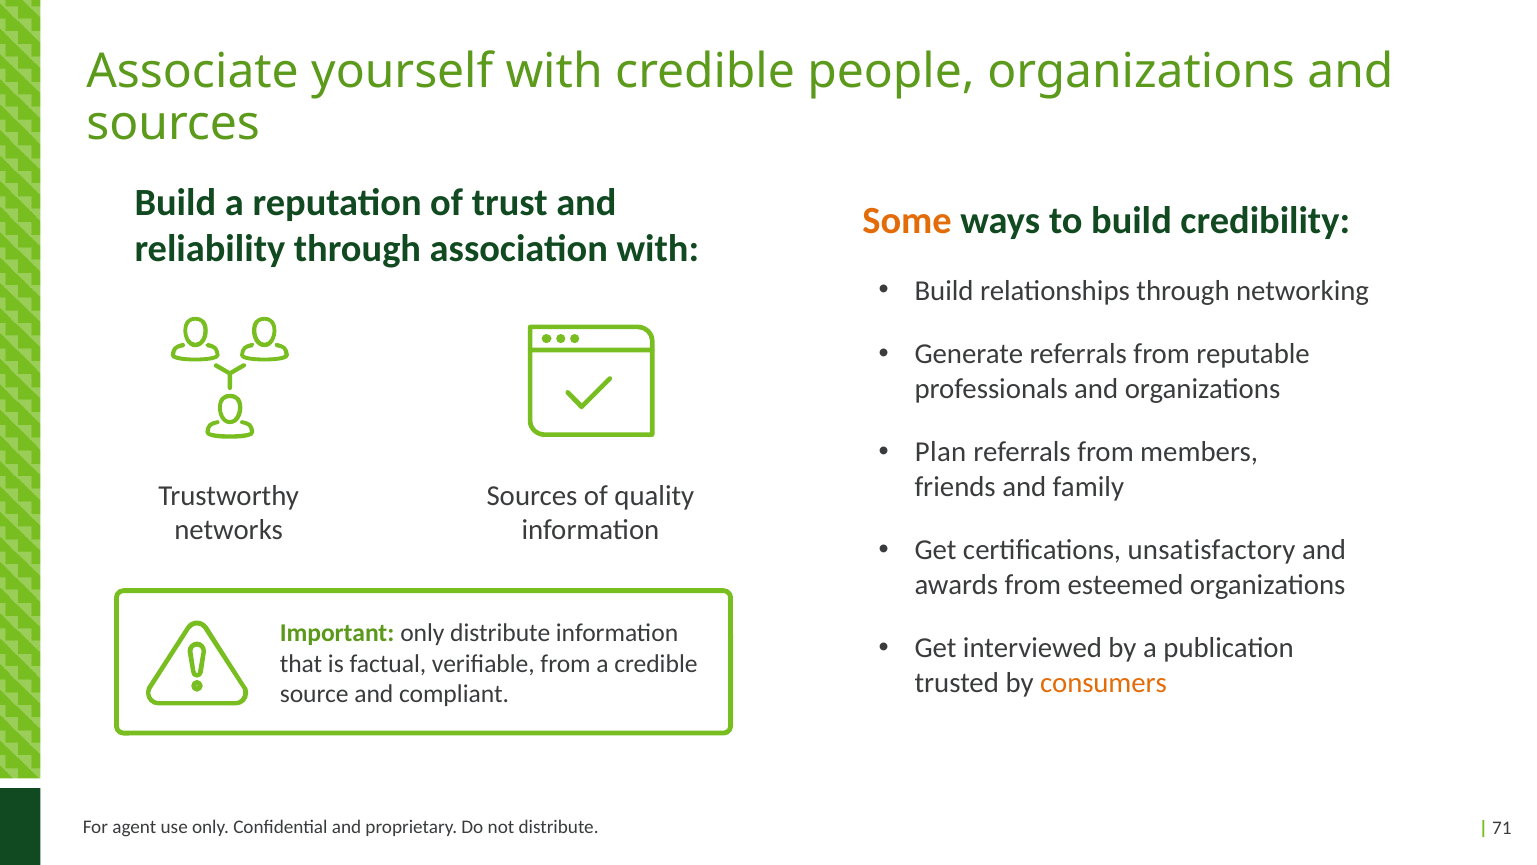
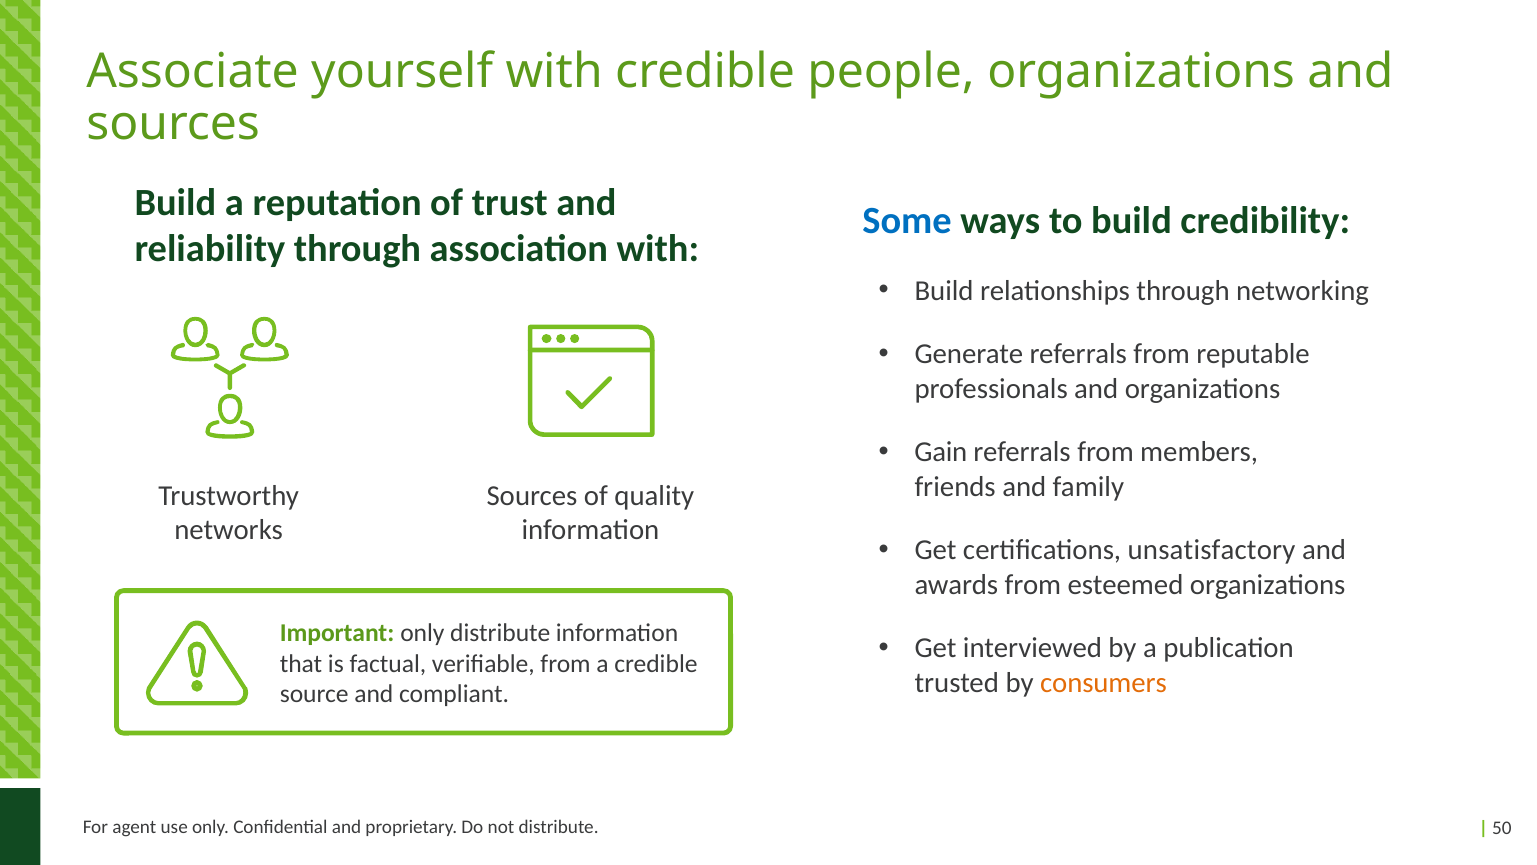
Some colour: orange -> blue
Plan: Plan -> Gain
71: 71 -> 50
